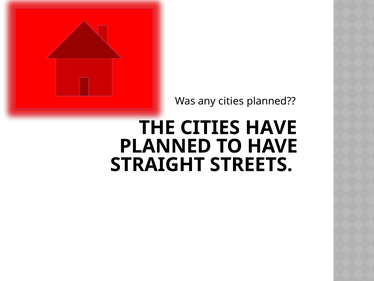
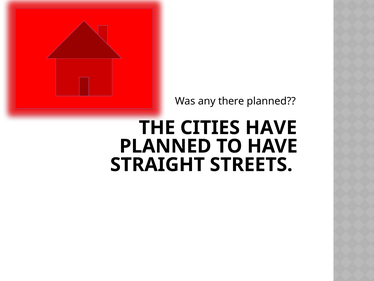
any cities: cities -> there
